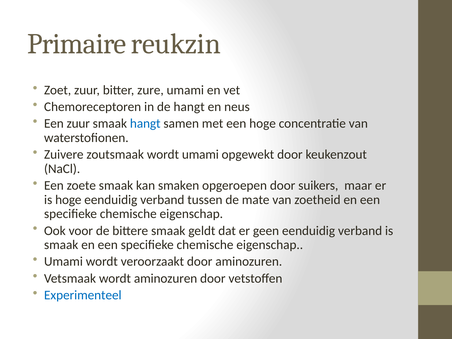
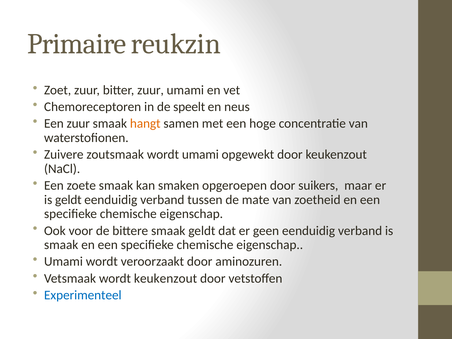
bitter zure: zure -> zuur
de hangt: hangt -> speelt
hangt at (145, 124) colour: blue -> orange
is hoge: hoge -> geldt
wordt aminozuren: aminozuren -> keukenzout
